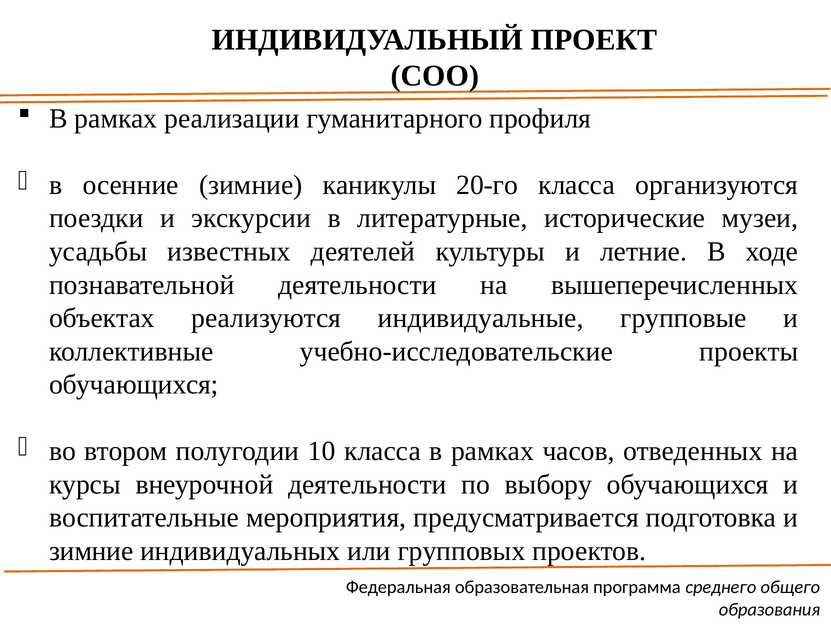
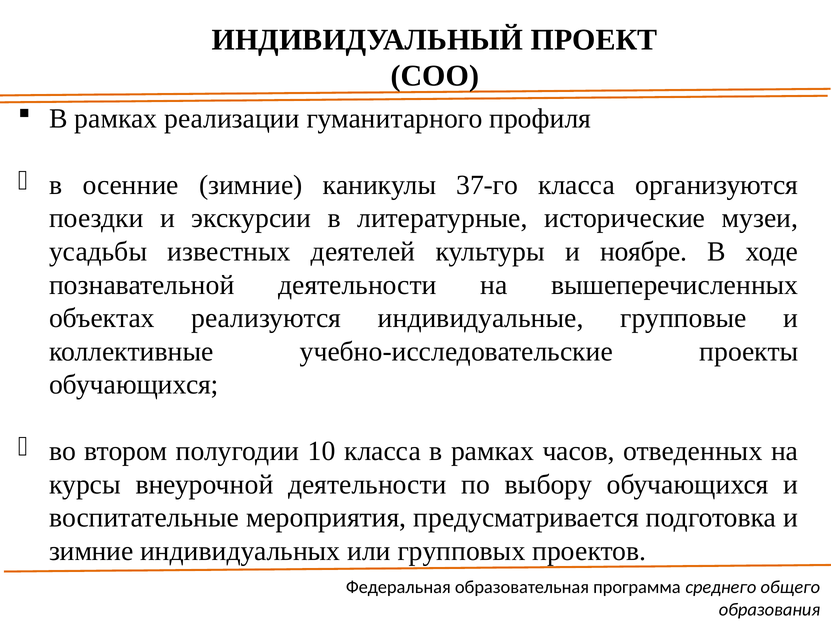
20-го: 20-го -> 37-го
летние: летние -> ноябре
